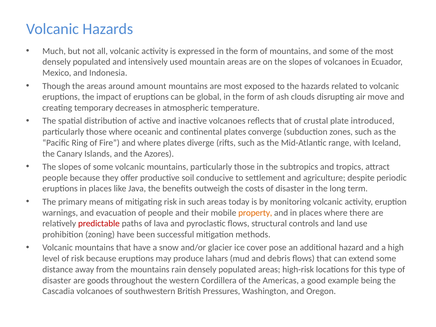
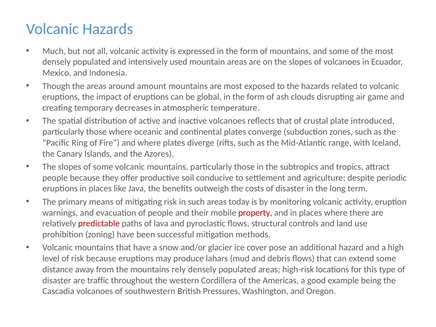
move: move -> game
property colour: orange -> red
rain: rain -> rely
goods: goods -> traffic
